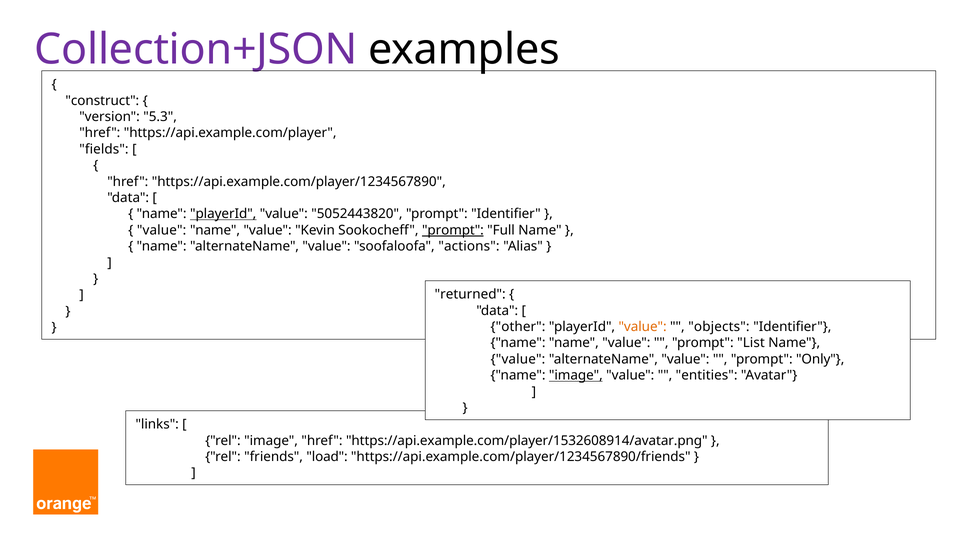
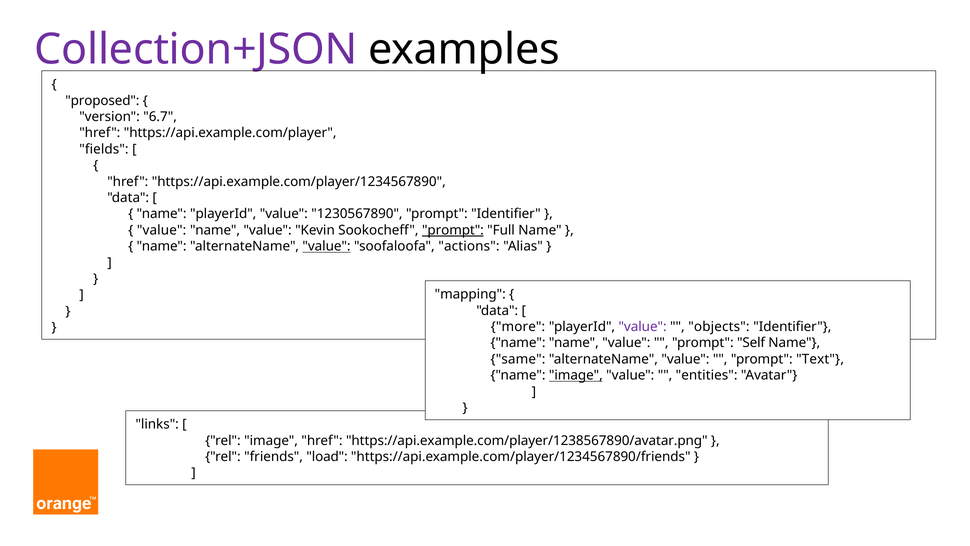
construct: construct -> proposed
5.3: 5.3 -> 6.7
playerId at (223, 214) underline: present -> none
5052443820: 5052443820 -> 1230567890
value at (327, 246) underline: none -> present
returned: returned -> mapping
other: other -> more
value at (643, 327) colour: orange -> purple
List: List -> Self
value at (518, 359): value -> same
Only: Only -> Text
https://api.example.com/player/1532608914/avatar.png: https://api.example.com/player/1532608914/avatar.png -> https://api.example.com/player/1238567890/avatar.png
